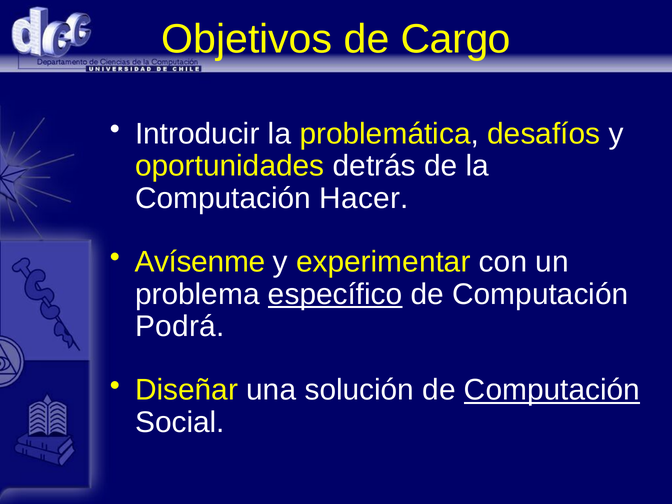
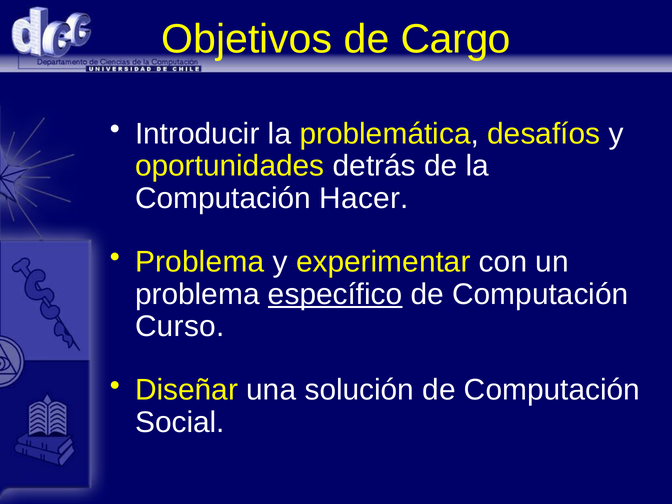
Avísenme at (200, 262): Avísenme -> Problema
Podrá: Podrá -> Curso
Computación at (552, 390) underline: present -> none
